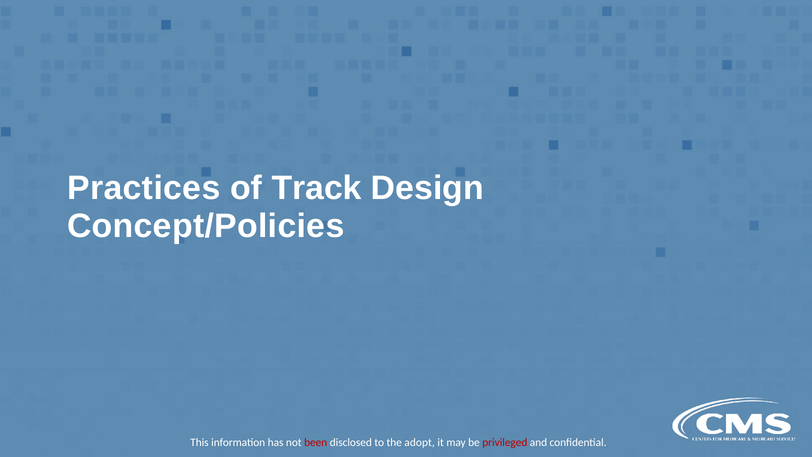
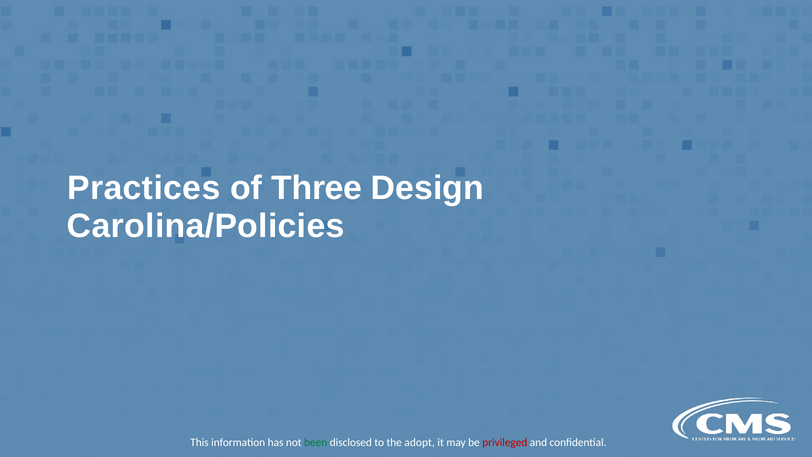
Track: Track -> Three
Concept/Policies: Concept/Policies -> Carolina/Policies
been colour: red -> green
